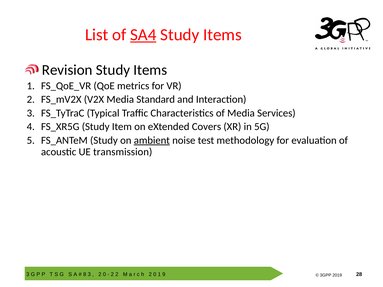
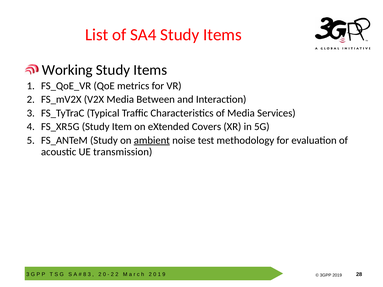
SA4 underline: present -> none
Revision: Revision -> Working
Standard: Standard -> Between
